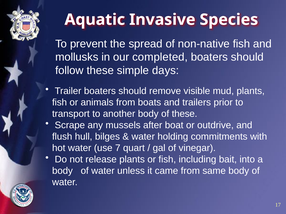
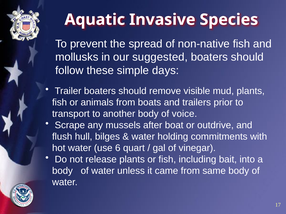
completed: completed -> suggested
of these: these -> voice
7: 7 -> 6
